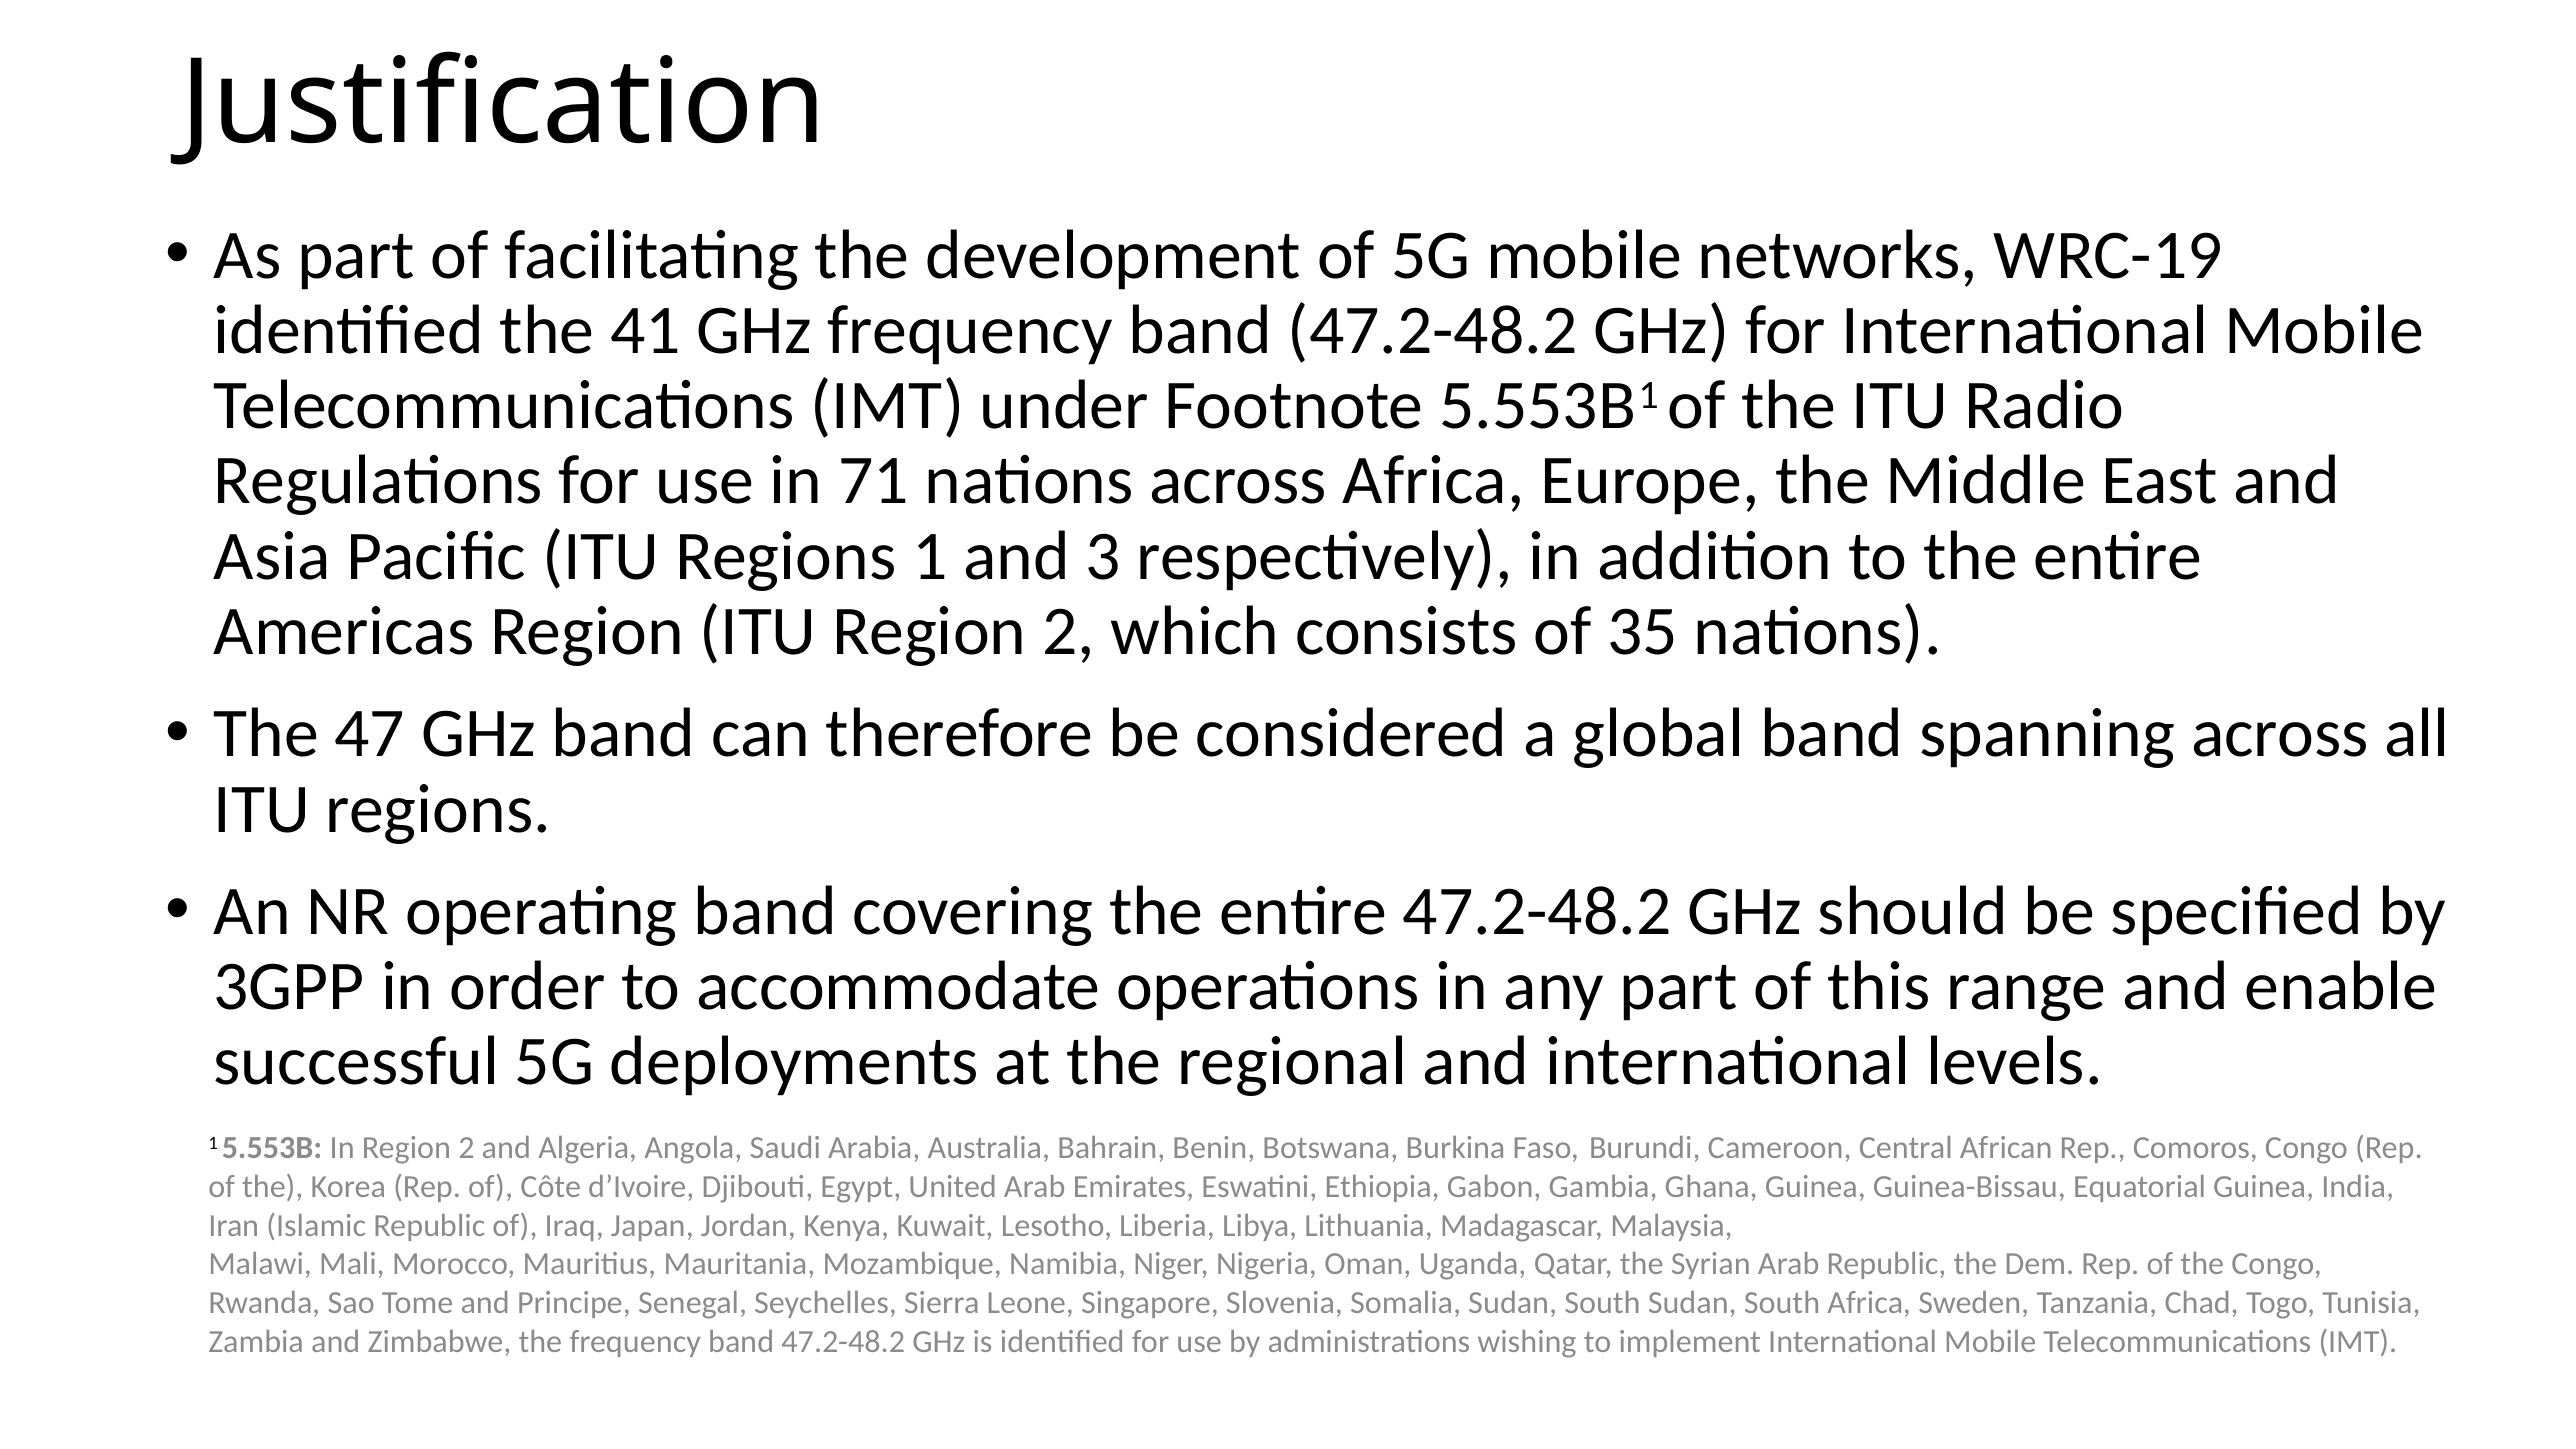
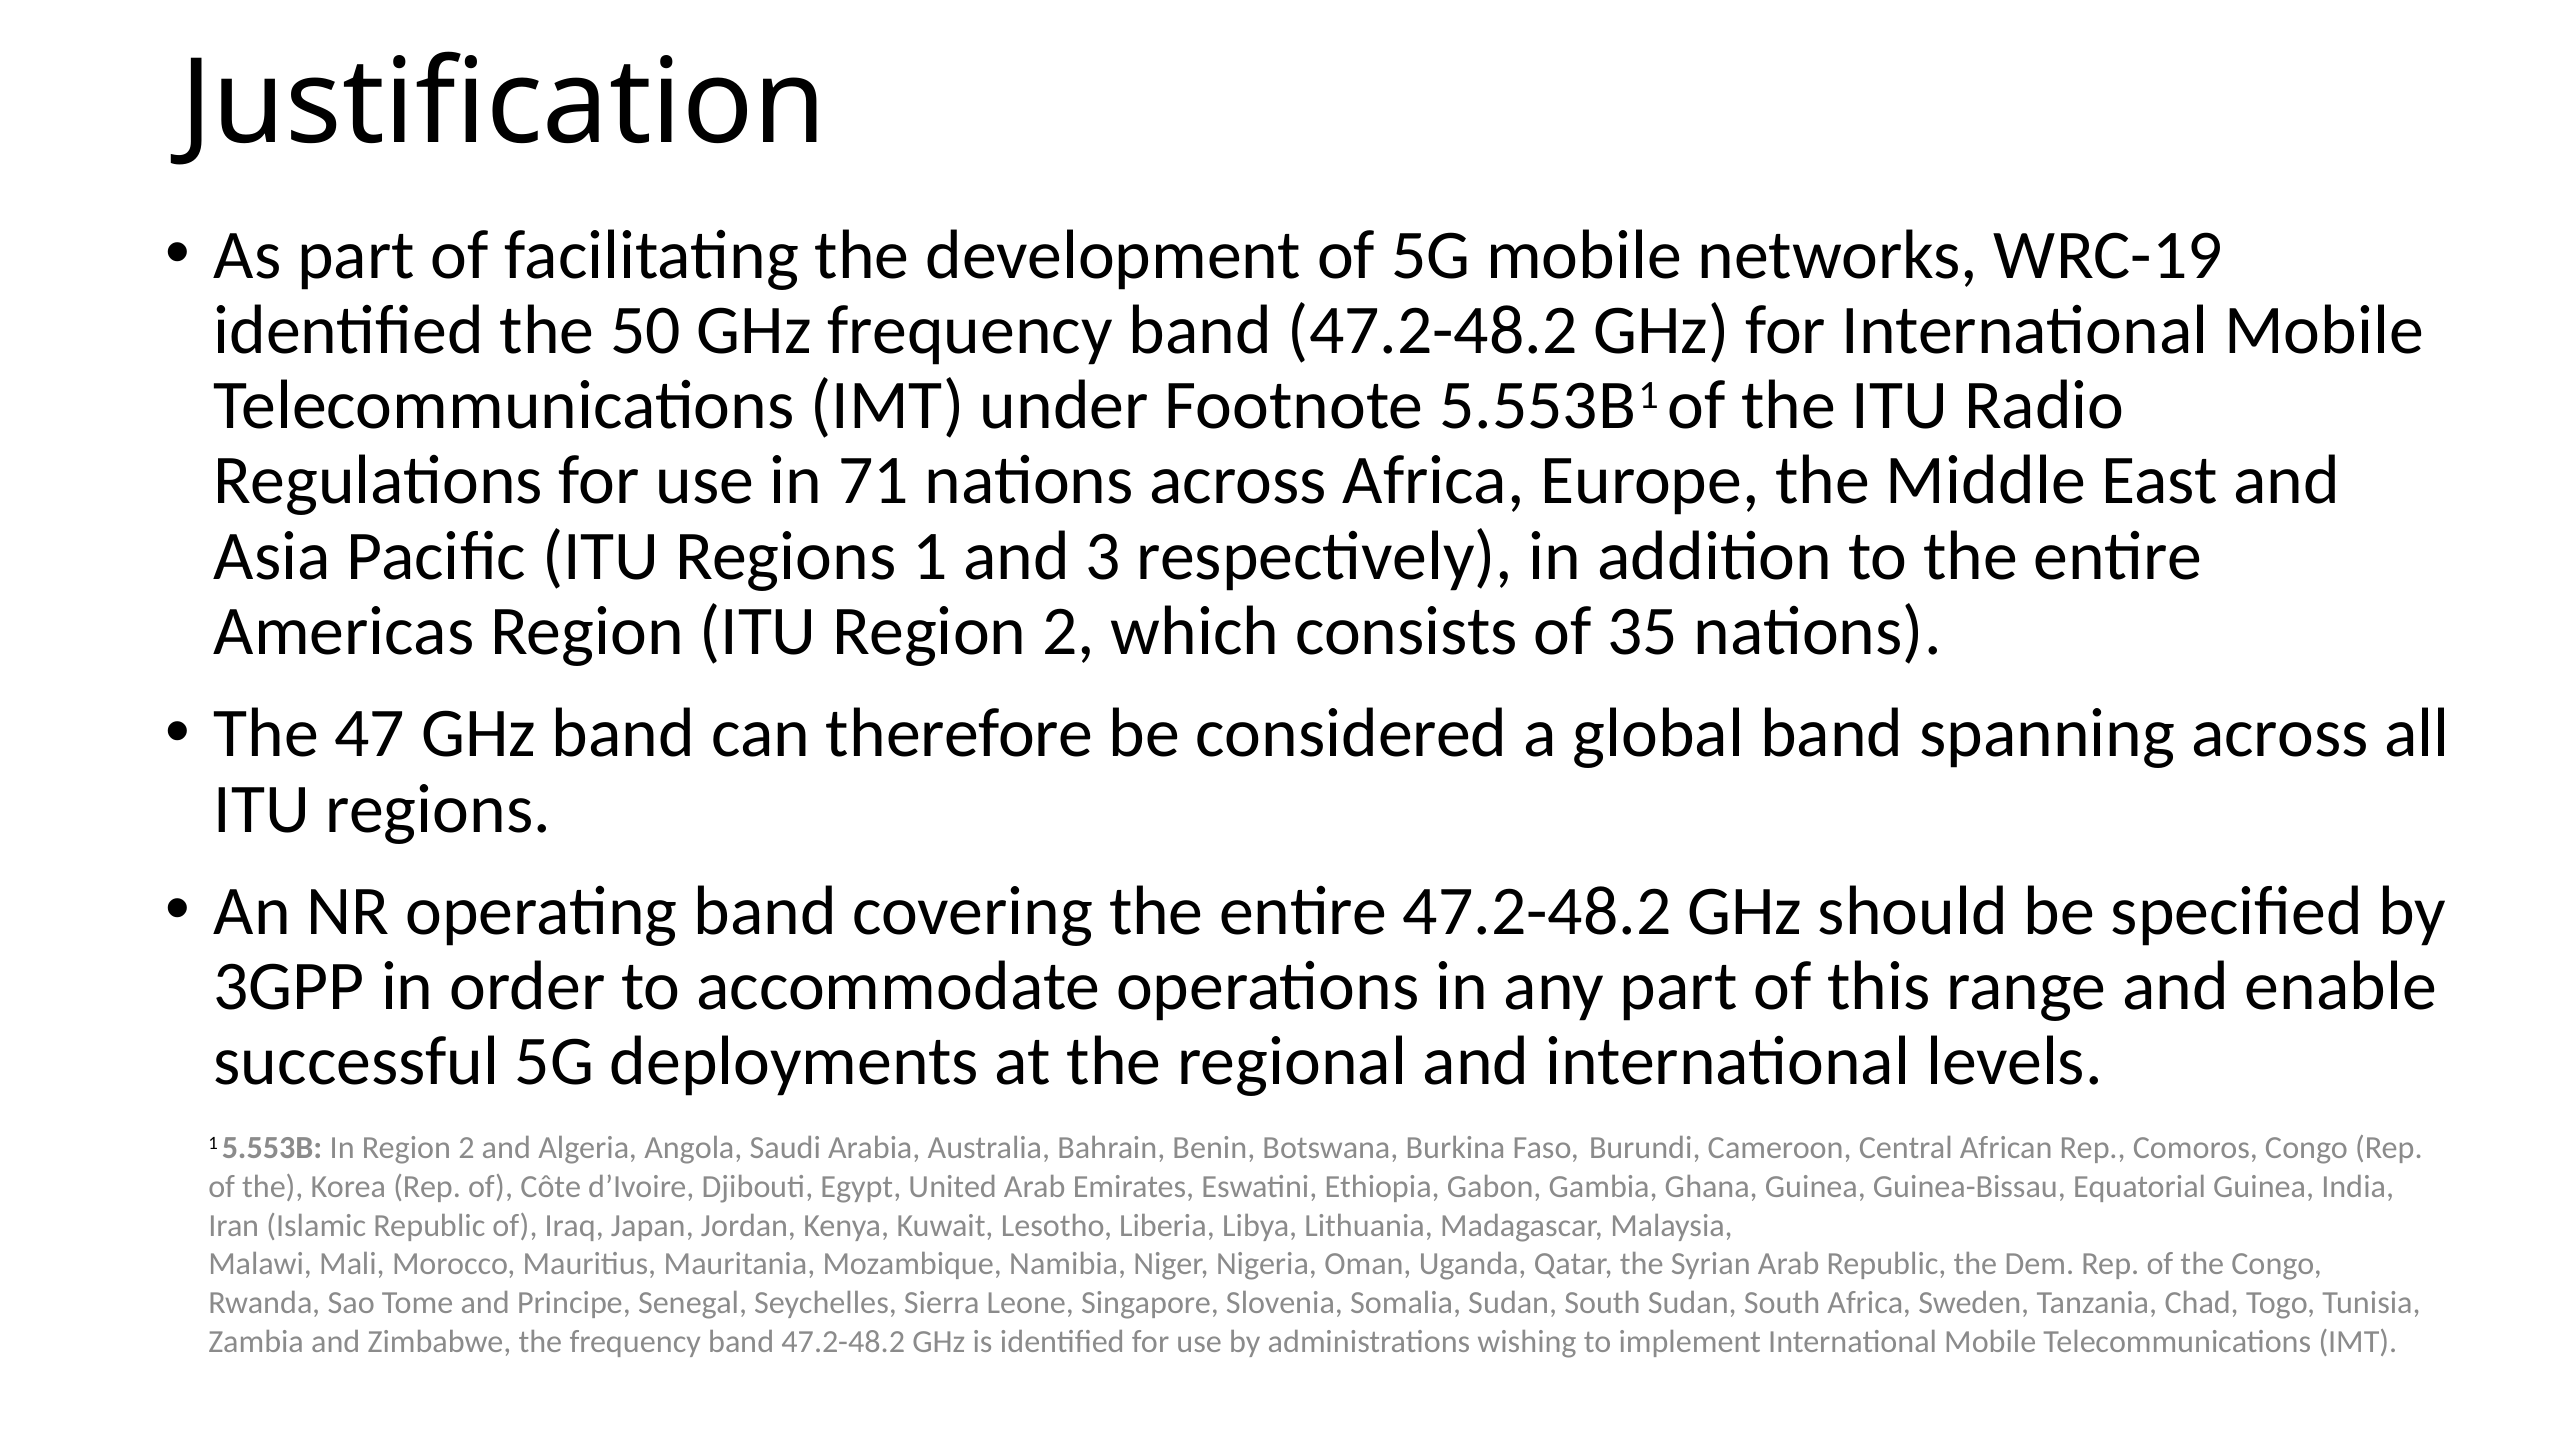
41: 41 -> 50
